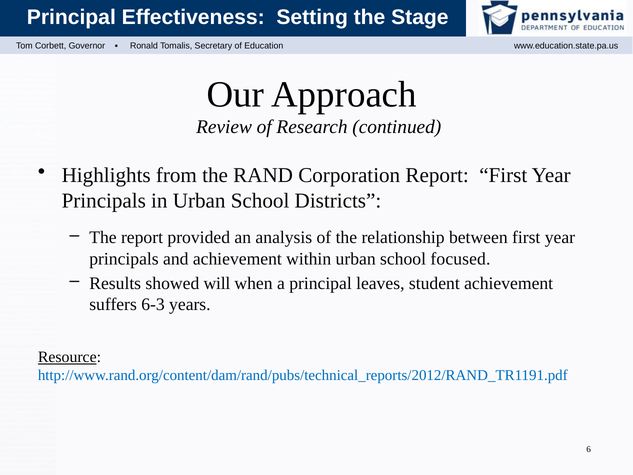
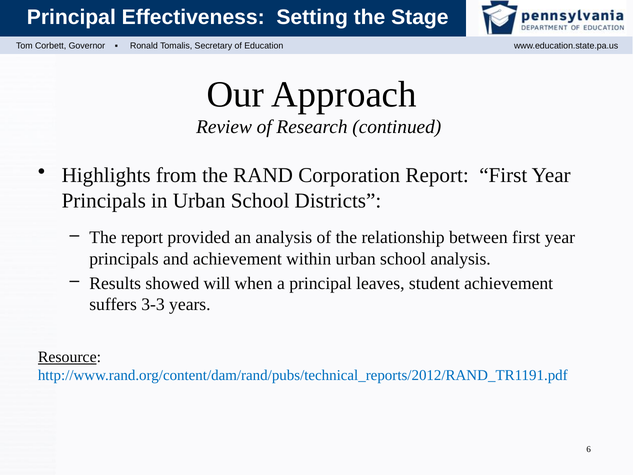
school focused: focused -> analysis
6-3: 6-3 -> 3-3
